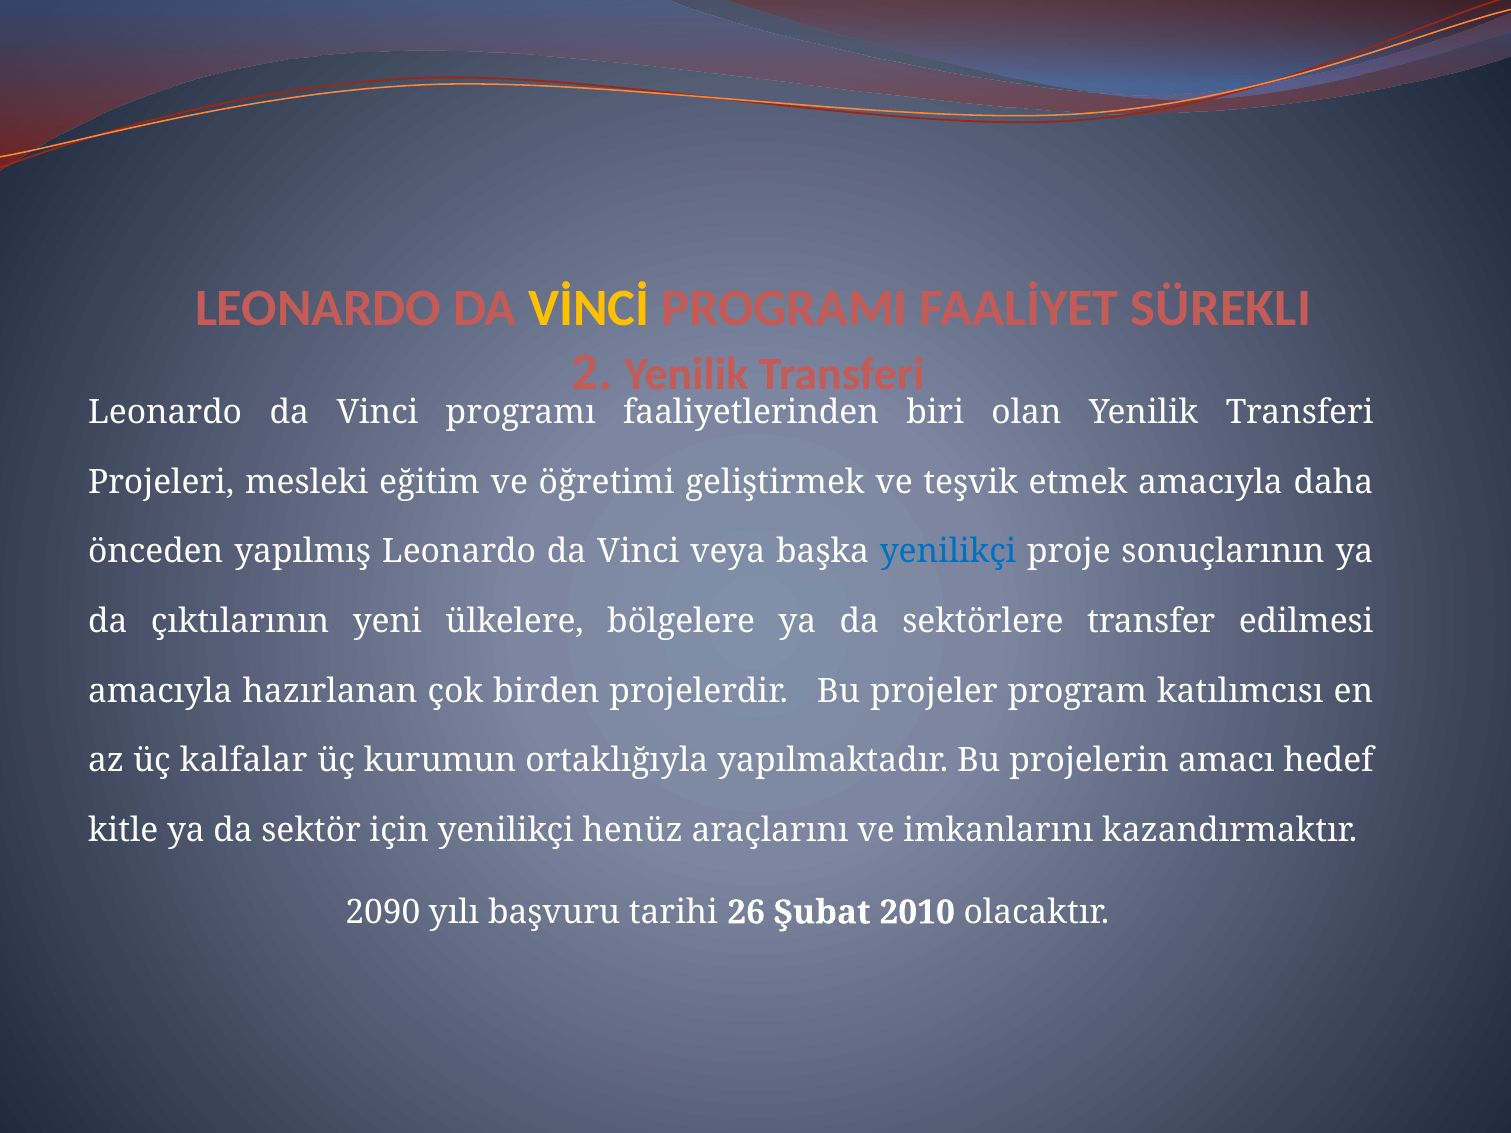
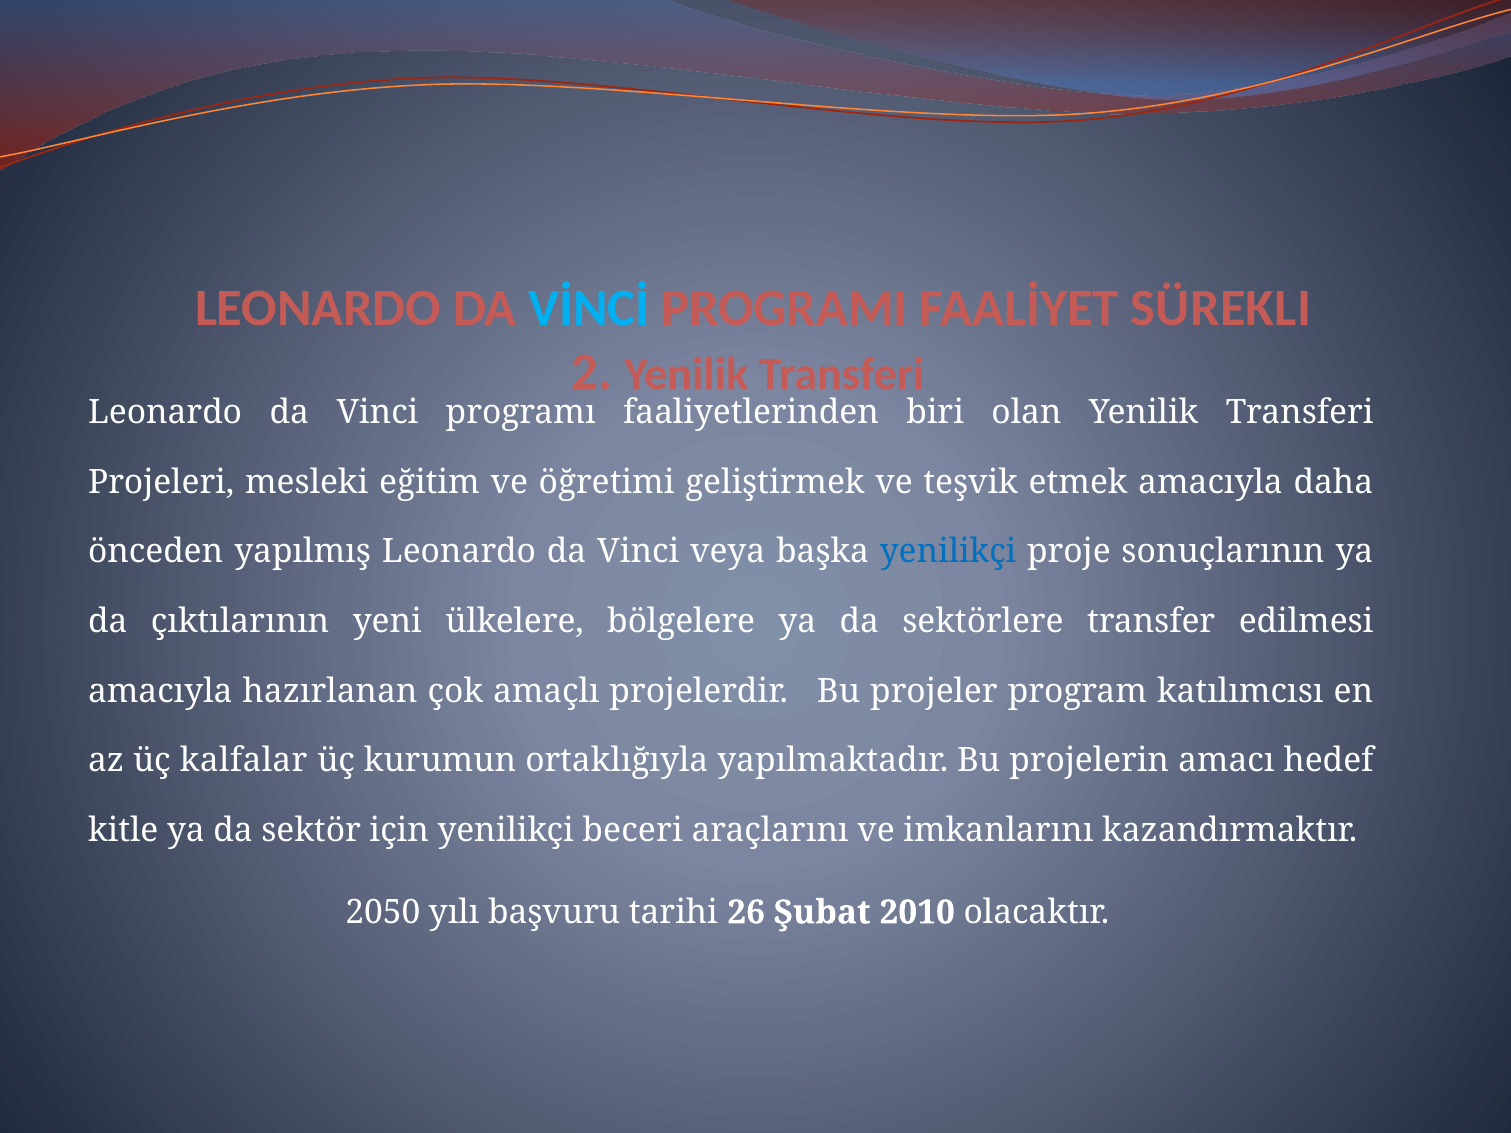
VİNCİ colour: yellow -> light blue
birden: birden -> amaçlı
henüz: henüz -> beceri
2090: 2090 -> 2050
